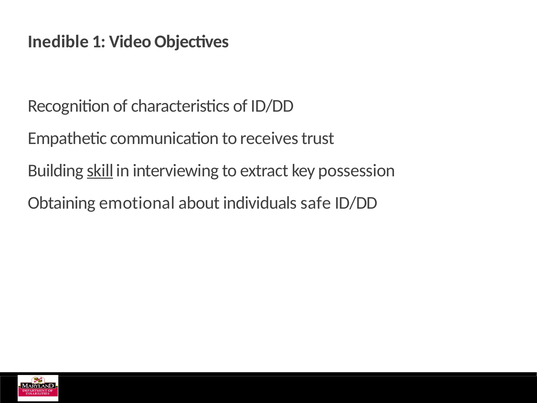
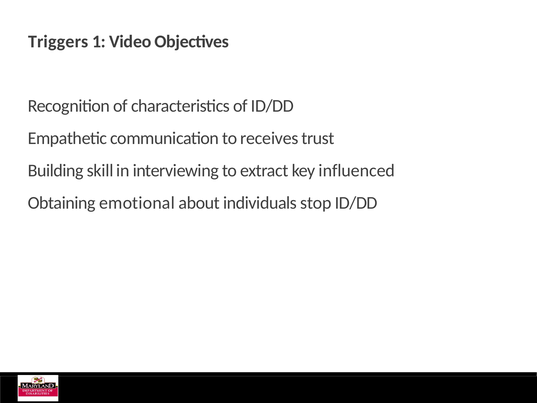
Inedible: Inedible -> Triggers
skill underline: present -> none
possession: possession -> influenced
safe: safe -> stop
